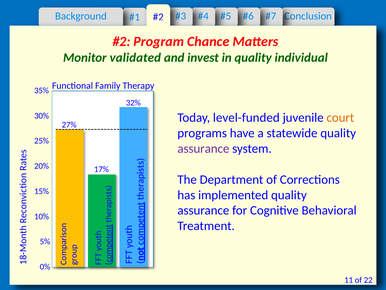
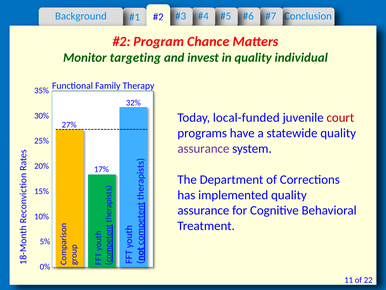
validated: validated -> targeting
level-funded: level-funded -> local-funded
court colour: orange -> red
